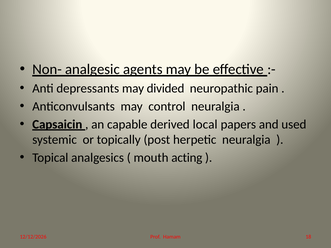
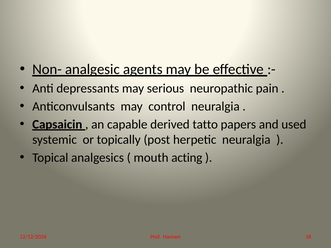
divided: divided -> serious
local: local -> tatto
